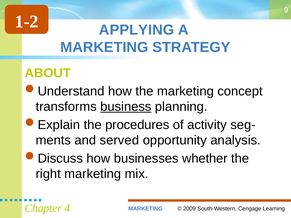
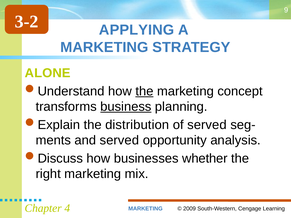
1-2: 1-2 -> 3-2
ABOUT: ABOUT -> ALONE
the at (144, 91) underline: none -> present
procedures: procedures -> distribution
of activity: activity -> served
